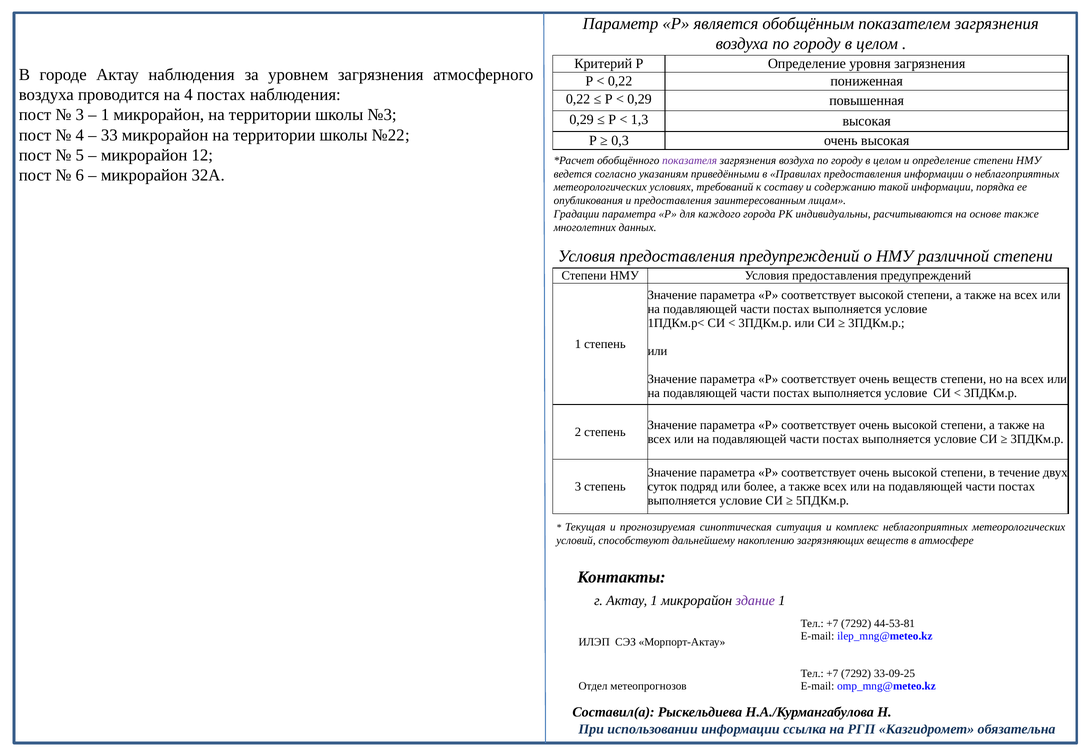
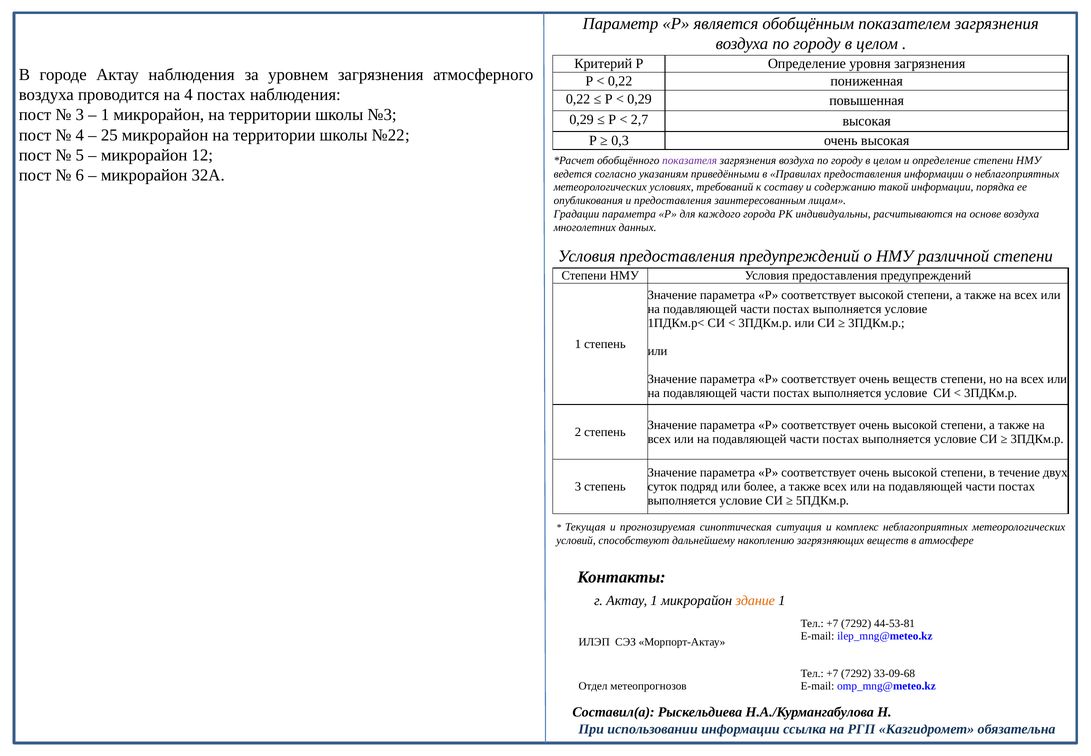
1,3: 1,3 -> 2,7
33: 33 -> 25
основе также: также -> воздуха
здание colour: purple -> orange
33-09-25: 33-09-25 -> 33-09-68
